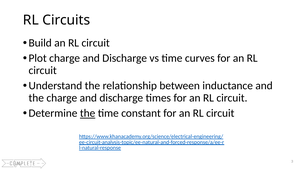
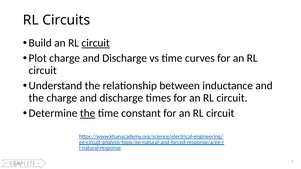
circuit at (96, 43) underline: none -> present
